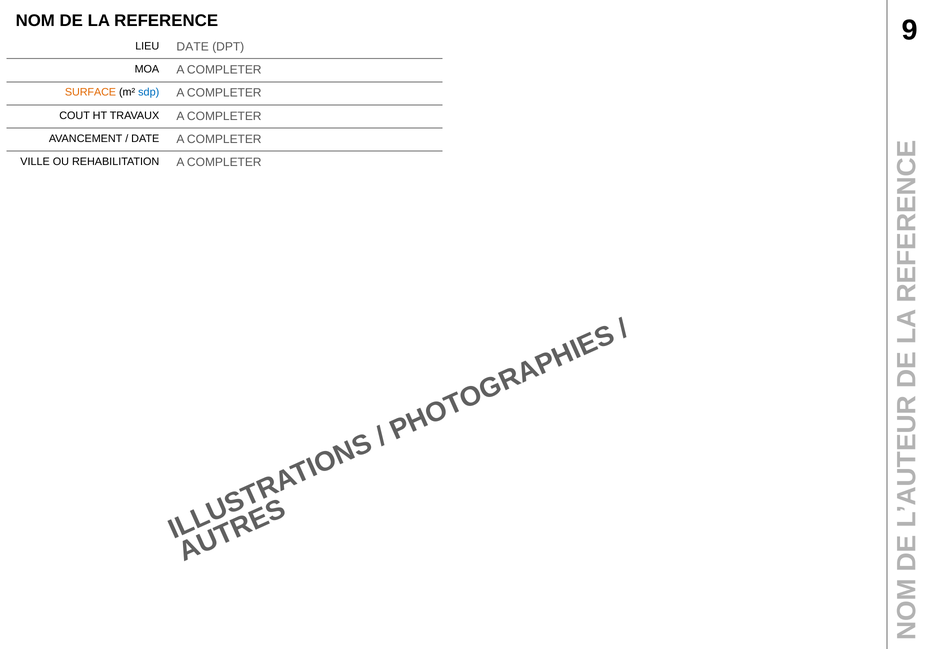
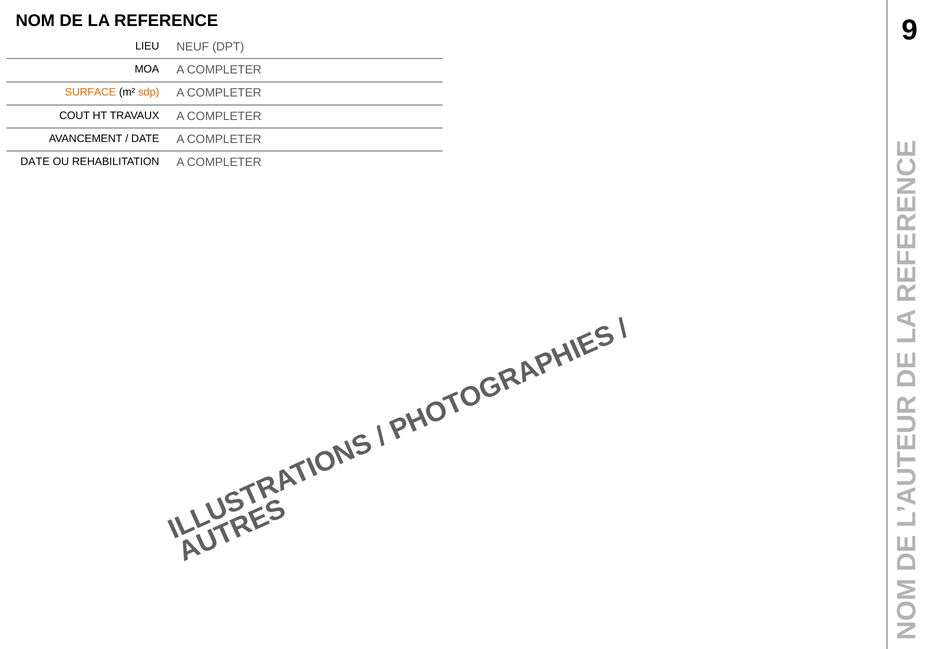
LIEU DATE: DATE -> NEUF
sdp colour: blue -> orange
VILLE at (35, 162): VILLE -> DATE
